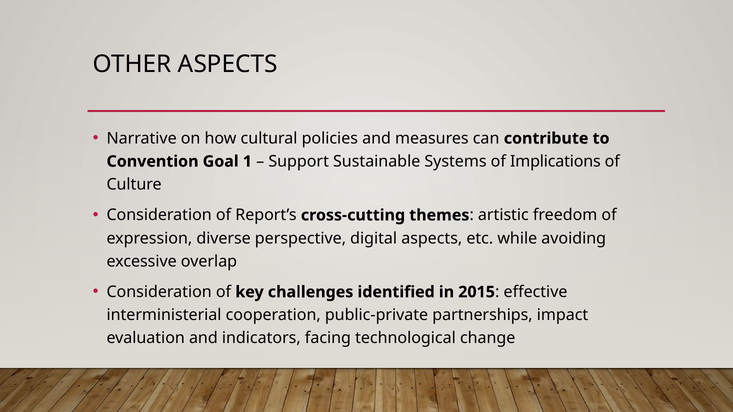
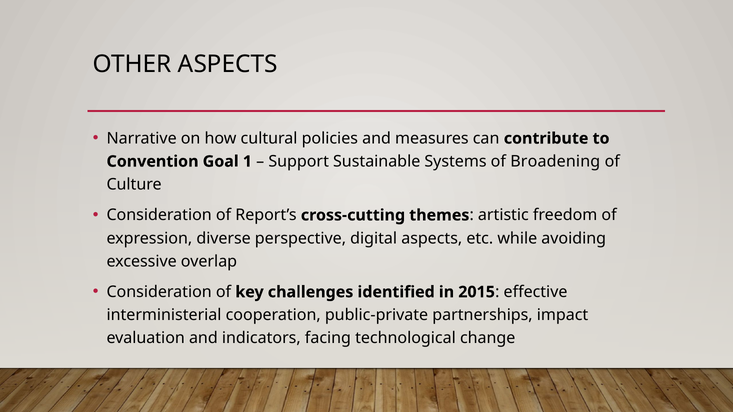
Implications: Implications -> Broadening
